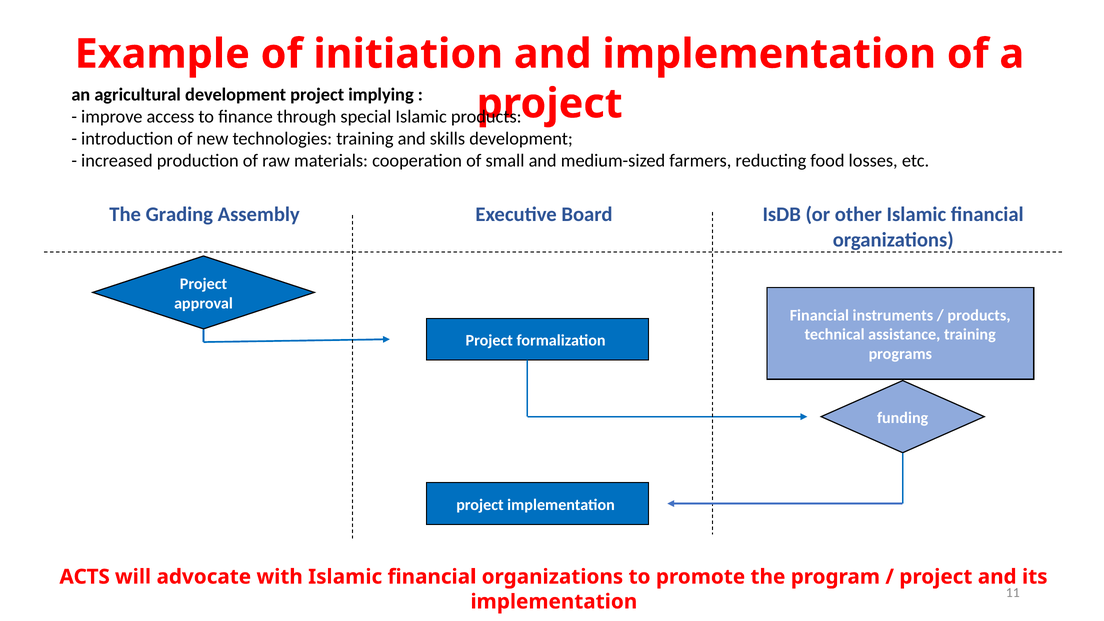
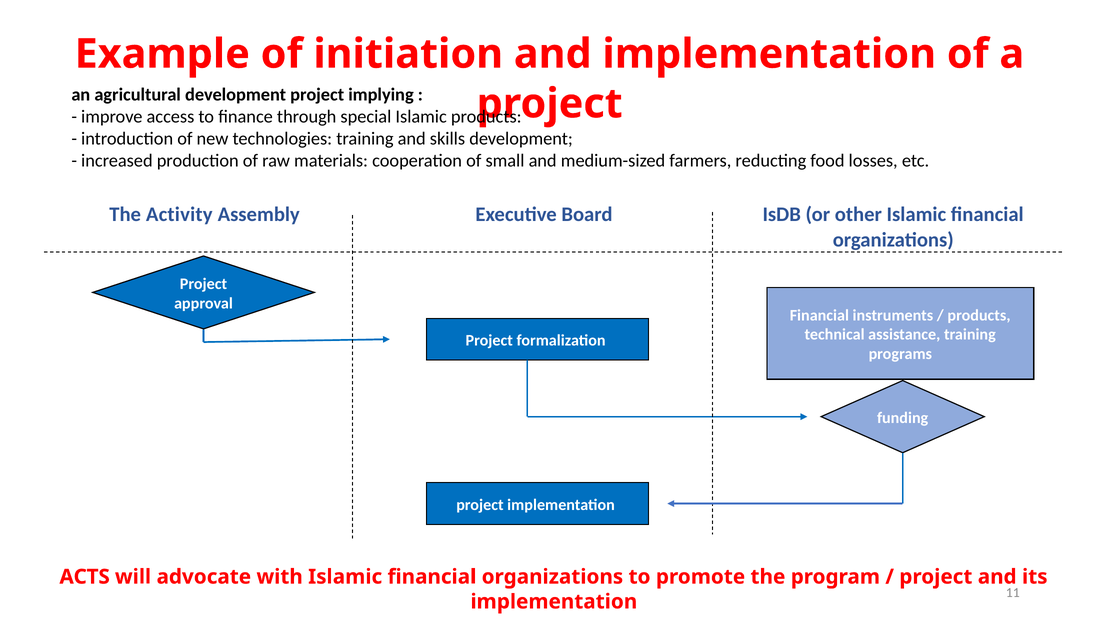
Grading: Grading -> Activity
